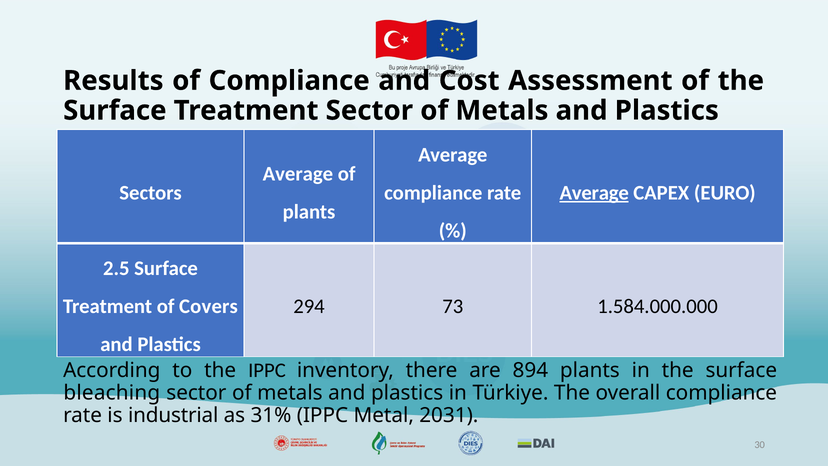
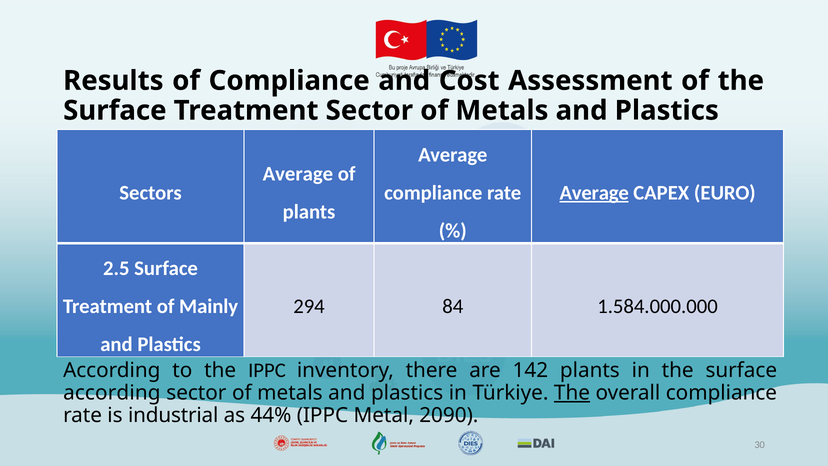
Covers: Covers -> Mainly
73: 73 -> 84
894: 894 -> 142
bleaching at (112, 393): bleaching -> according
The at (572, 393) underline: none -> present
31%: 31% -> 44%
2031: 2031 -> 2090
